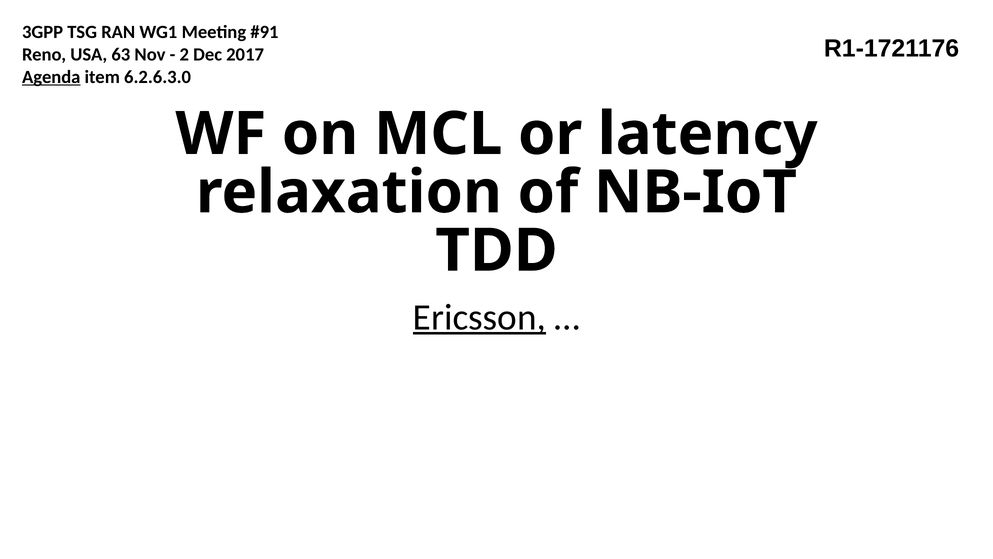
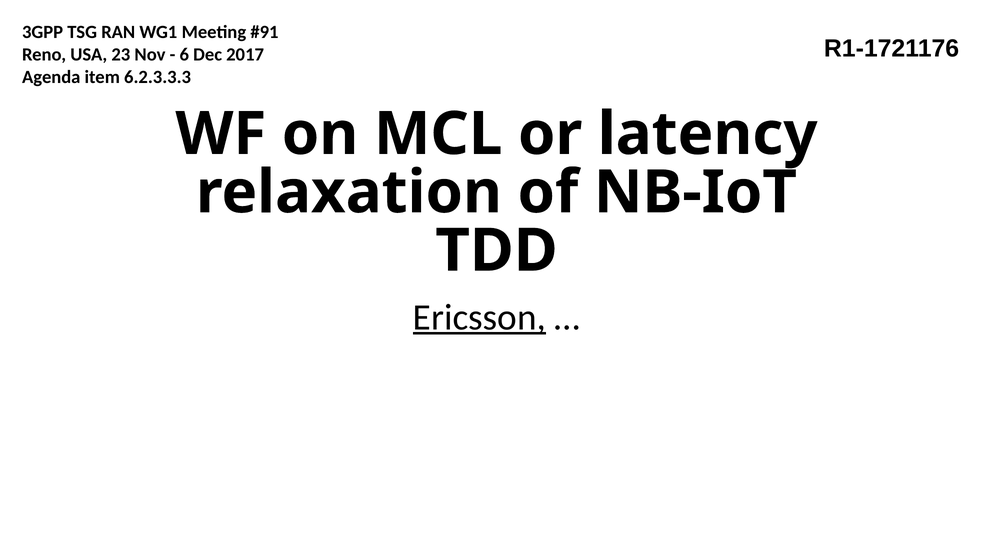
63: 63 -> 23
2: 2 -> 6
Agenda underline: present -> none
6.2.6.3.0: 6.2.6.3.0 -> 6.2.3.3.3
